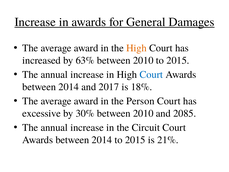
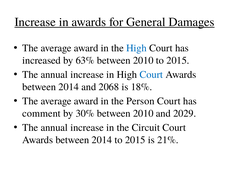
High at (136, 48) colour: orange -> blue
2017: 2017 -> 2068
excessive: excessive -> comment
2085: 2085 -> 2029
